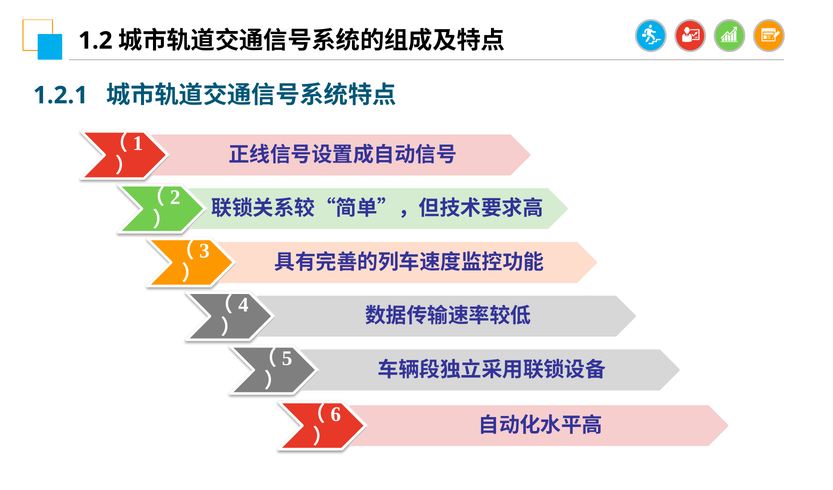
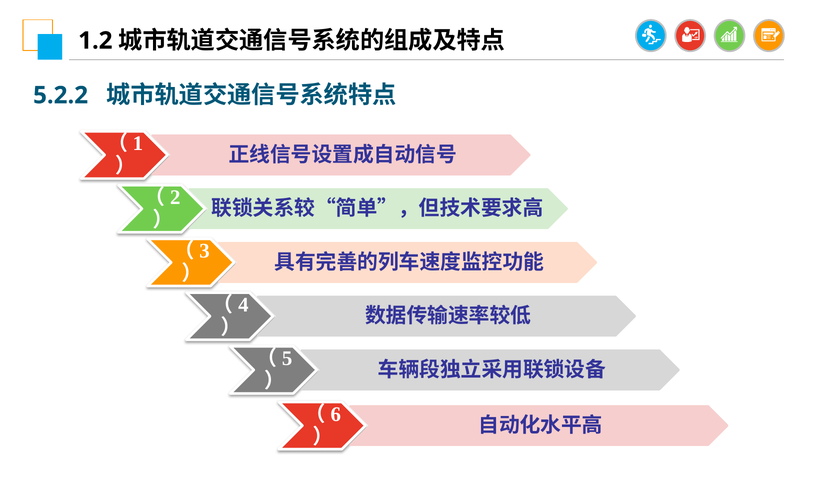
1.2.1: 1.2.1 -> 5.2.2
